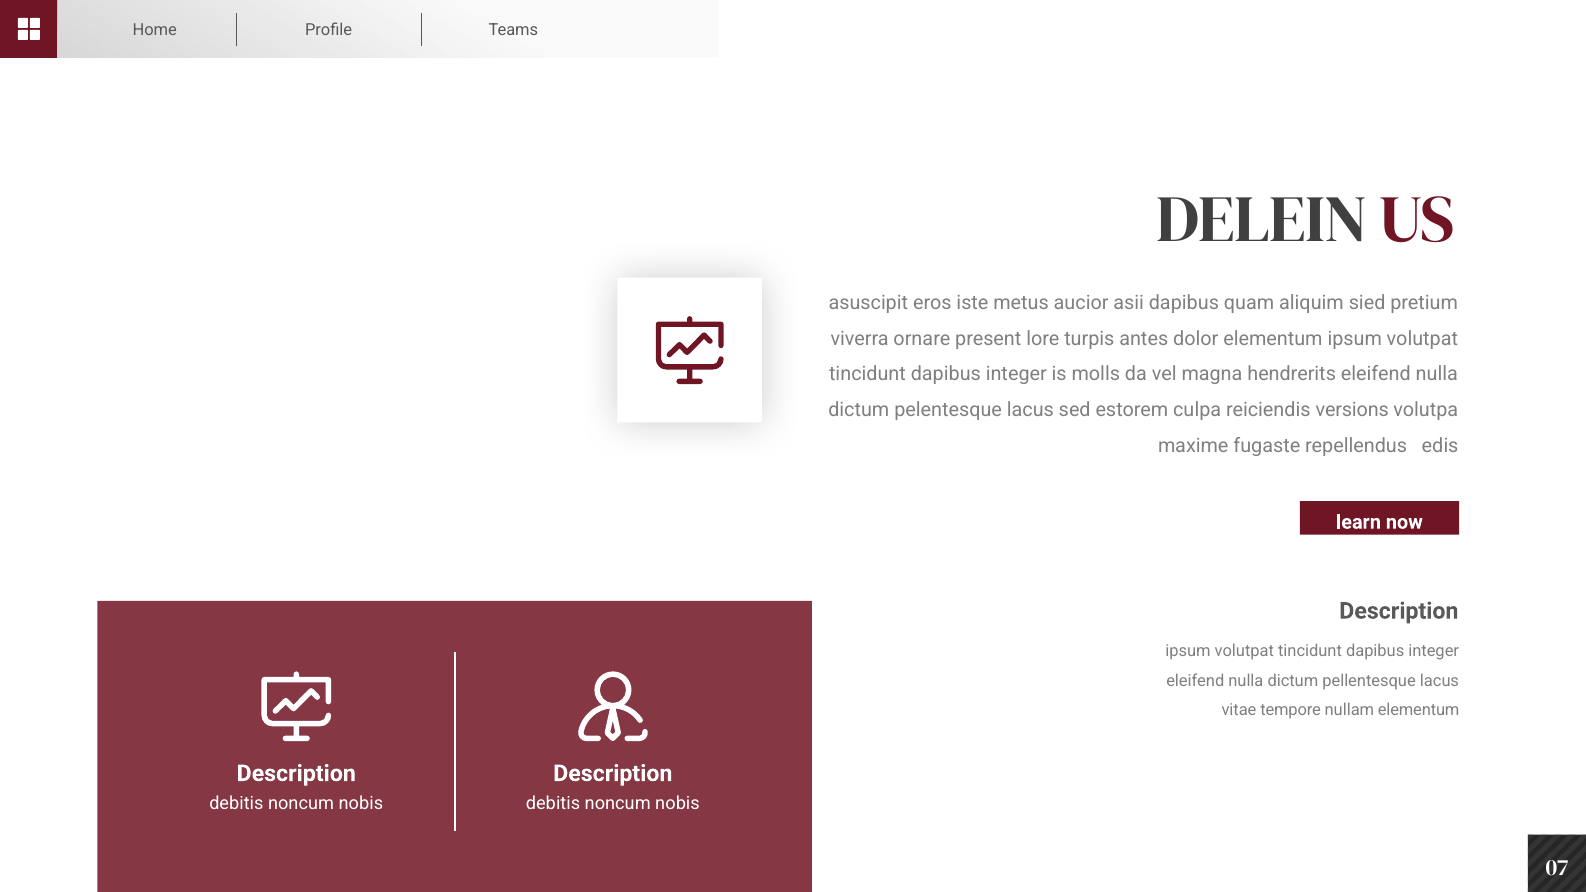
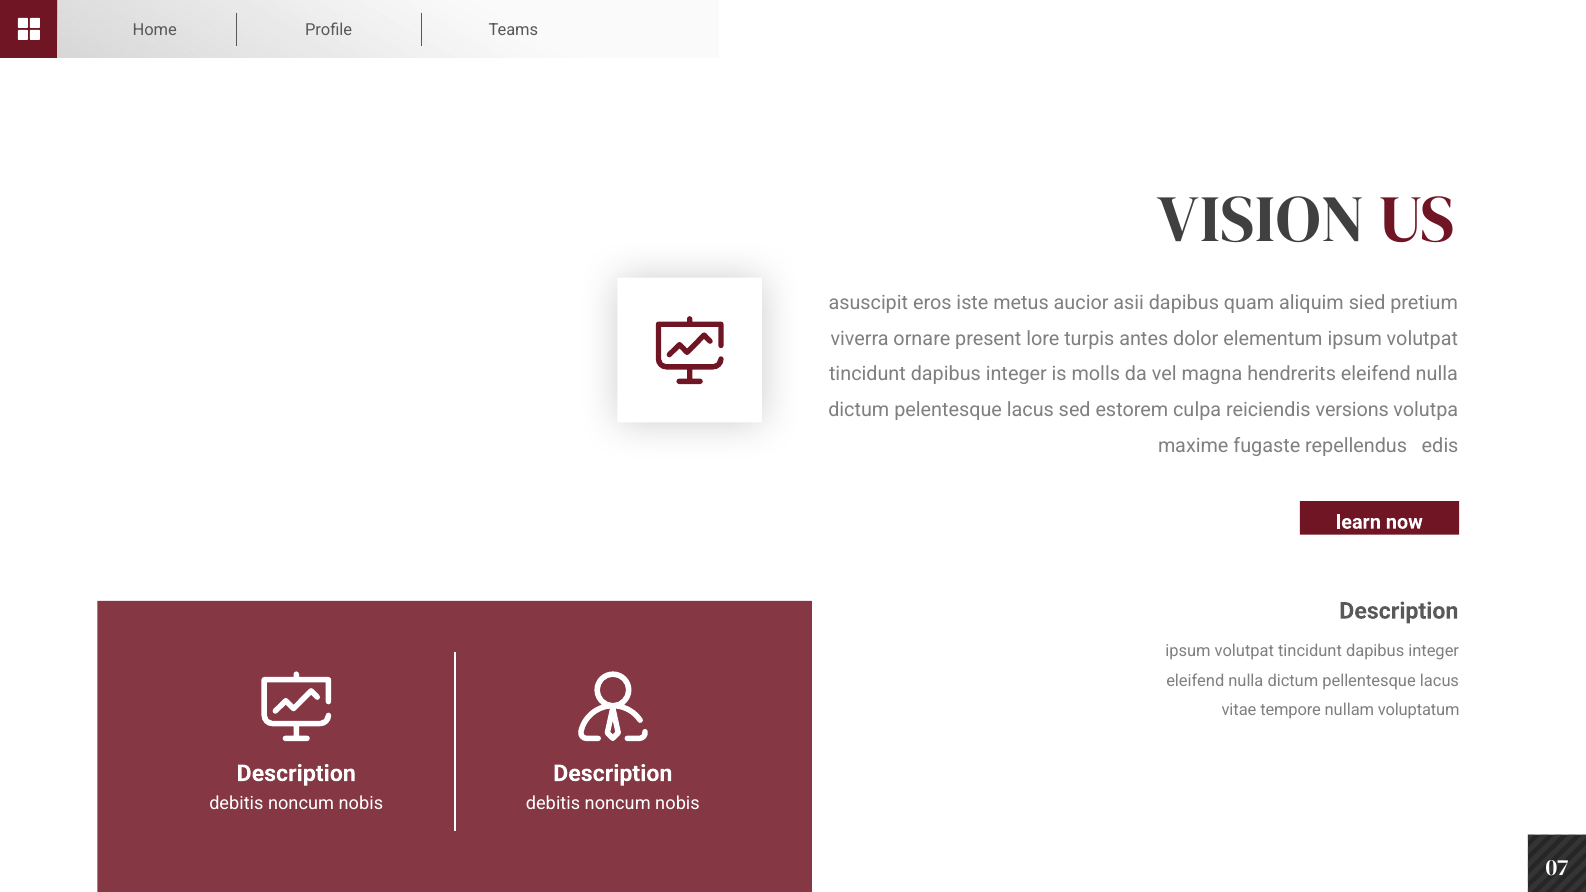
DELEIN: DELEIN -> VISION
nullam elementum: elementum -> voluptatum
